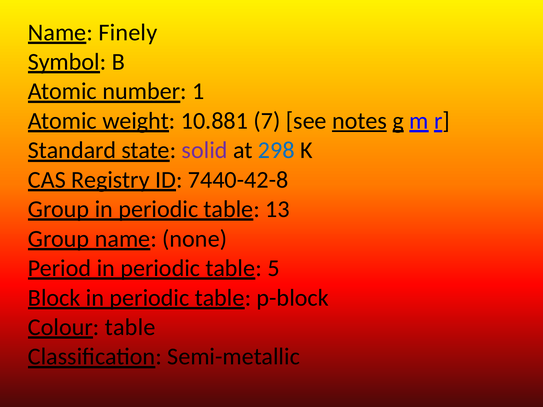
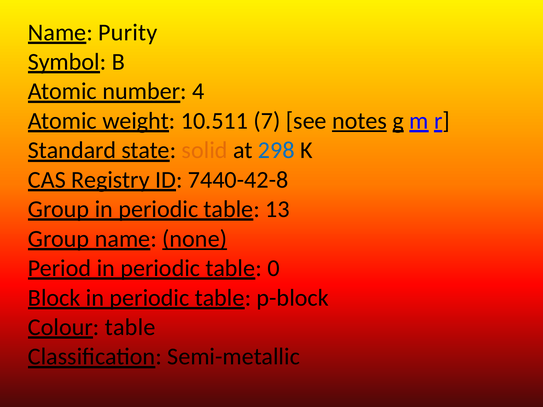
Finely: Finely -> Purity
1: 1 -> 4
10.881: 10.881 -> 10.511
solid colour: purple -> orange
none underline: none -> present
5: 5 -> 0
